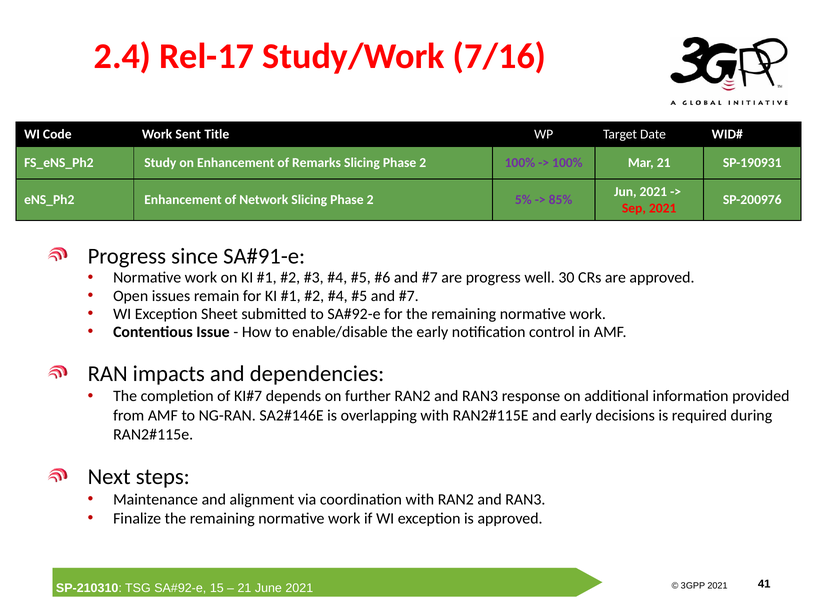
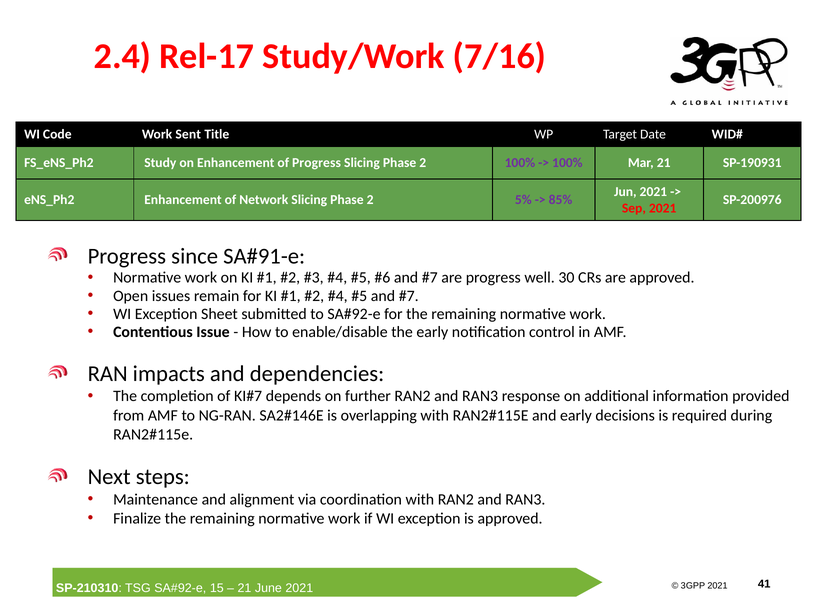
of Remarks: Remarks -> Progress
